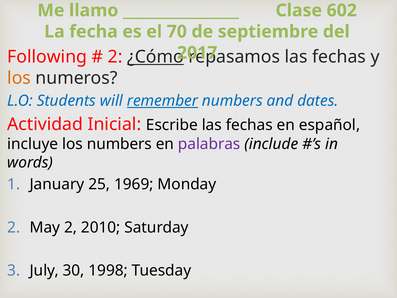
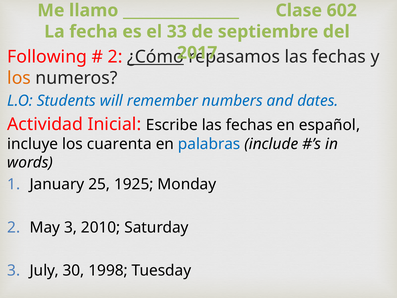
70: 70 -> 33
remember underline: present -> none
los numbers: numbers -> cuarenta
palabras colour: purple -> blue
1969: 1969 -> 1925
May 2: 2 -> 3
